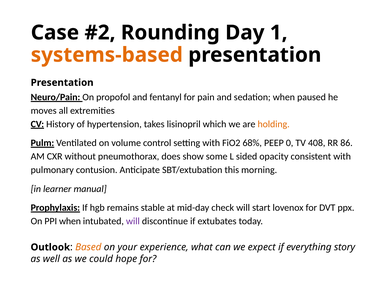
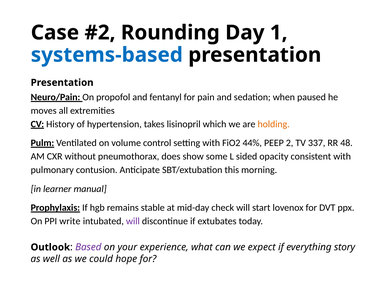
systems-based colour: orange -> blue
68%: 68% -> 44%
0: 0 -> 2
408: 408 -> 337
86: 86 -> 48
PPI when: when -> write
Based colour: orange -> purple
